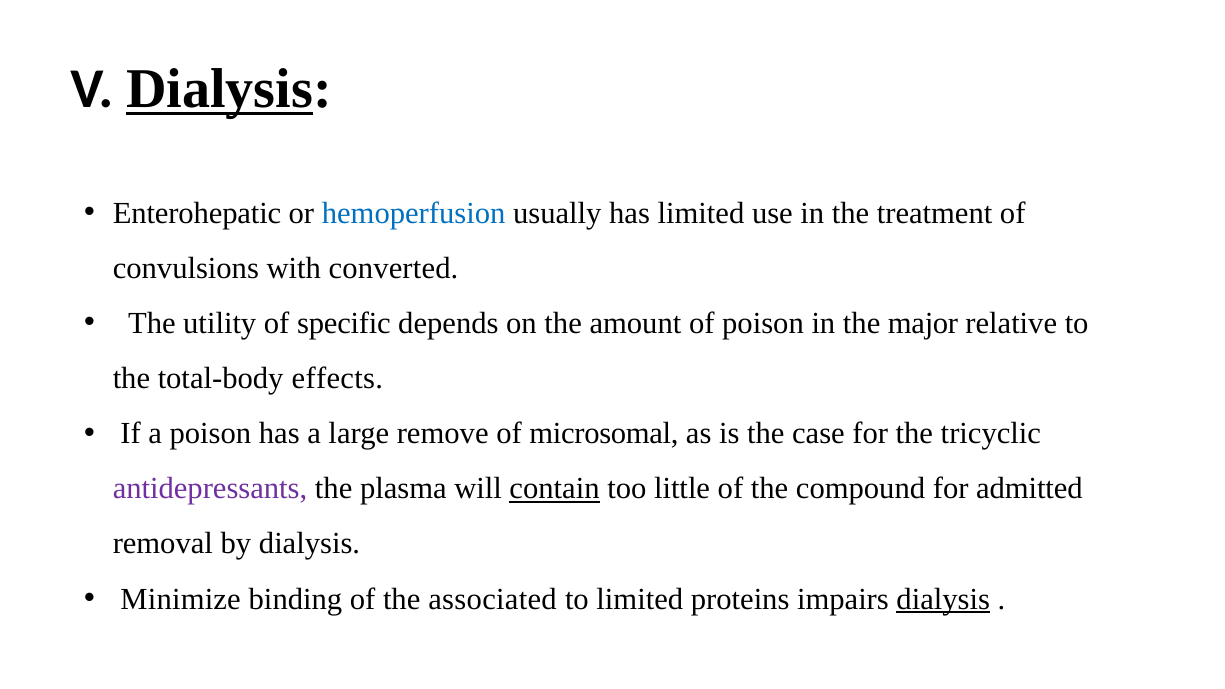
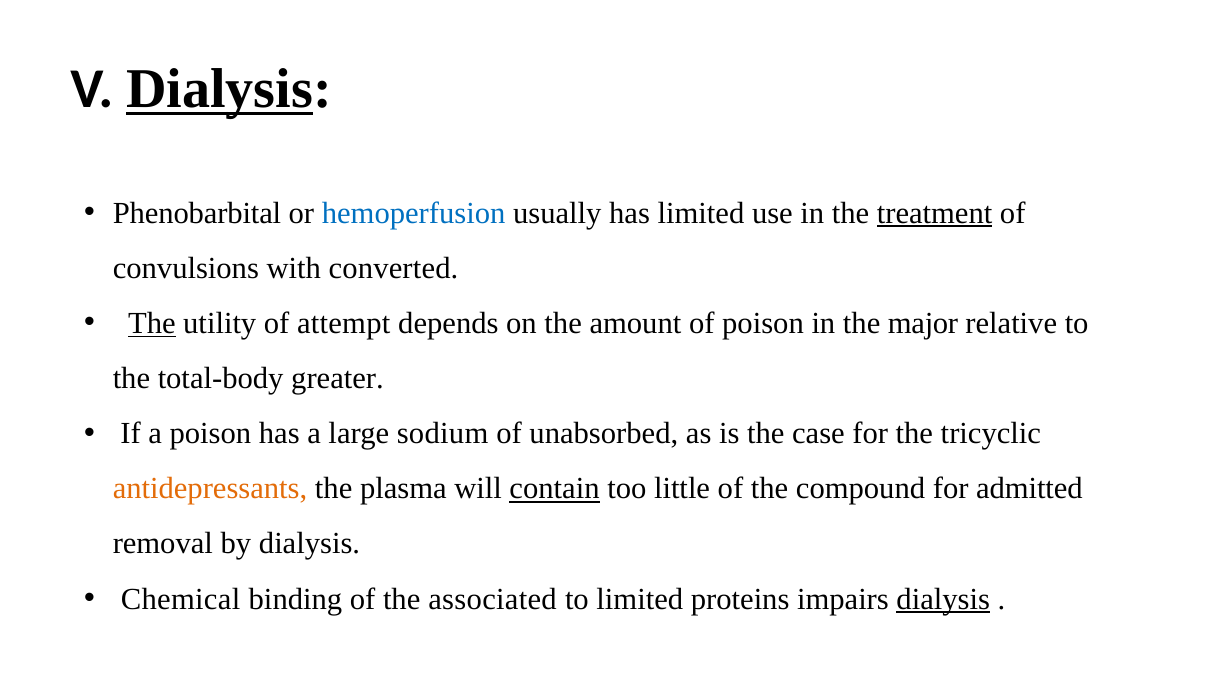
Enterohepatic: Enterohepatic -> Phenobarbital
treatment underline: none -> present
The at (152, 323) underline: none -> present
specific: specific -> attempt
effects: effects -> greater
remove: remove -> sodium
microsomal: microsomal -> unabsorbed
antidepressants colour: purple -> orange
Minimize: Minimize -> Chemical
